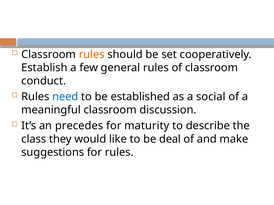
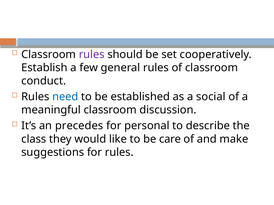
rules at (92, 55) colour: orange -> purple
maturity: maturity -> personal
deal: deal -> care
